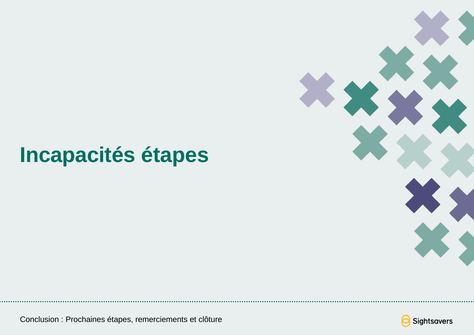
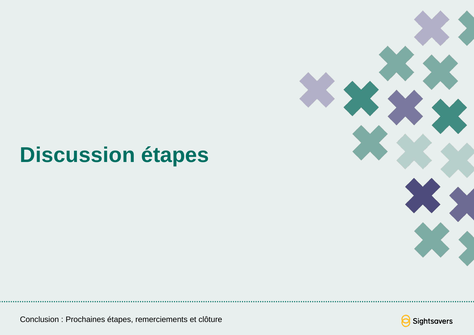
Incapacités: Incapacités -> Discussion
